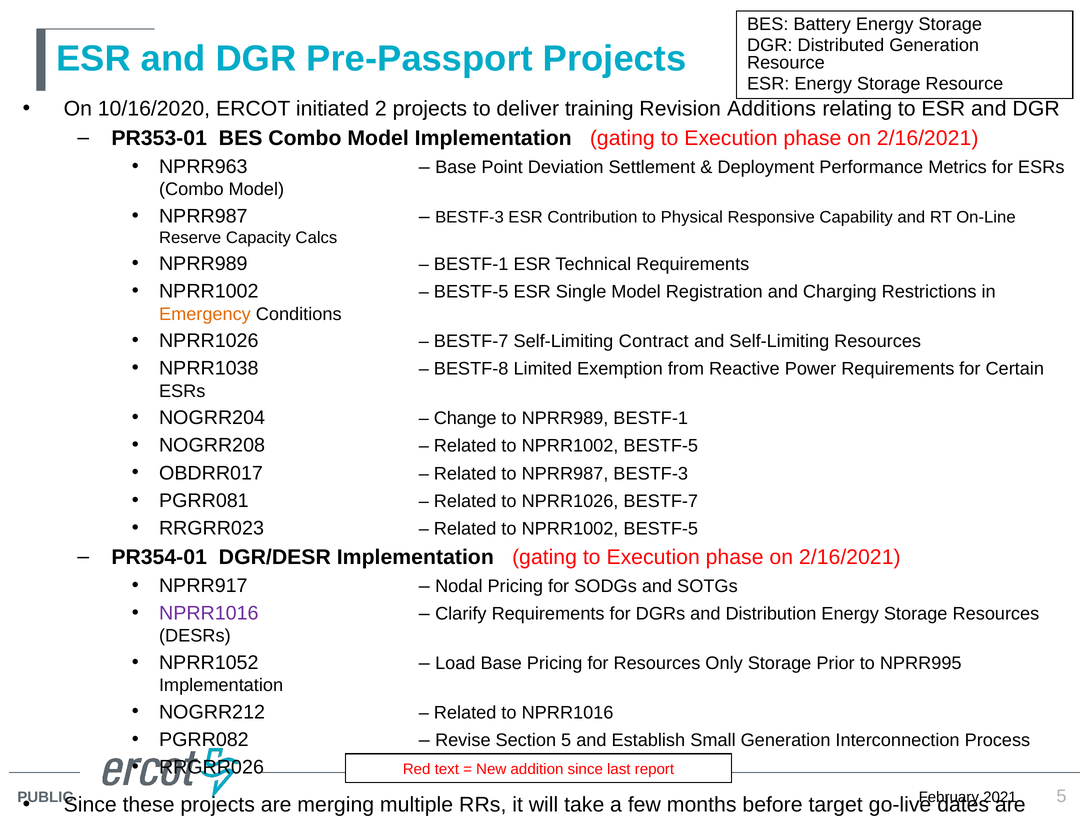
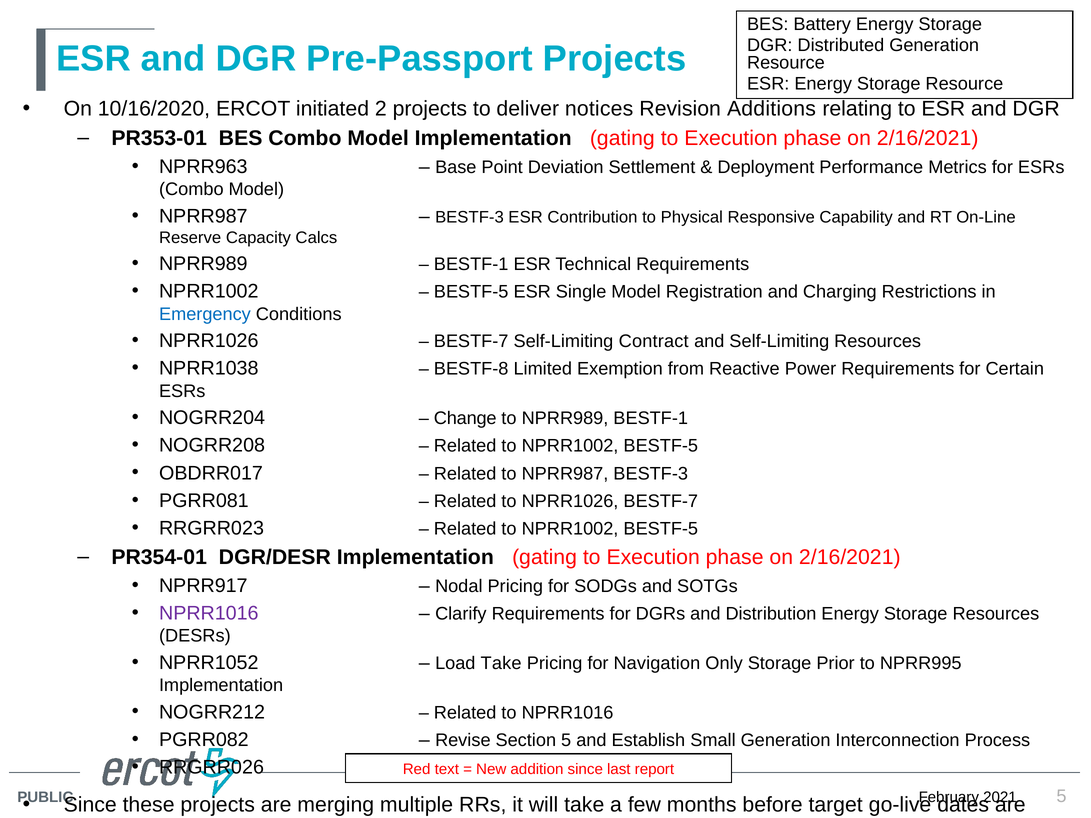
training: training -> notices
Emergency colour: orange -> blue
Load Base: Base -> Take
for Resources: Resources -> Navigation
